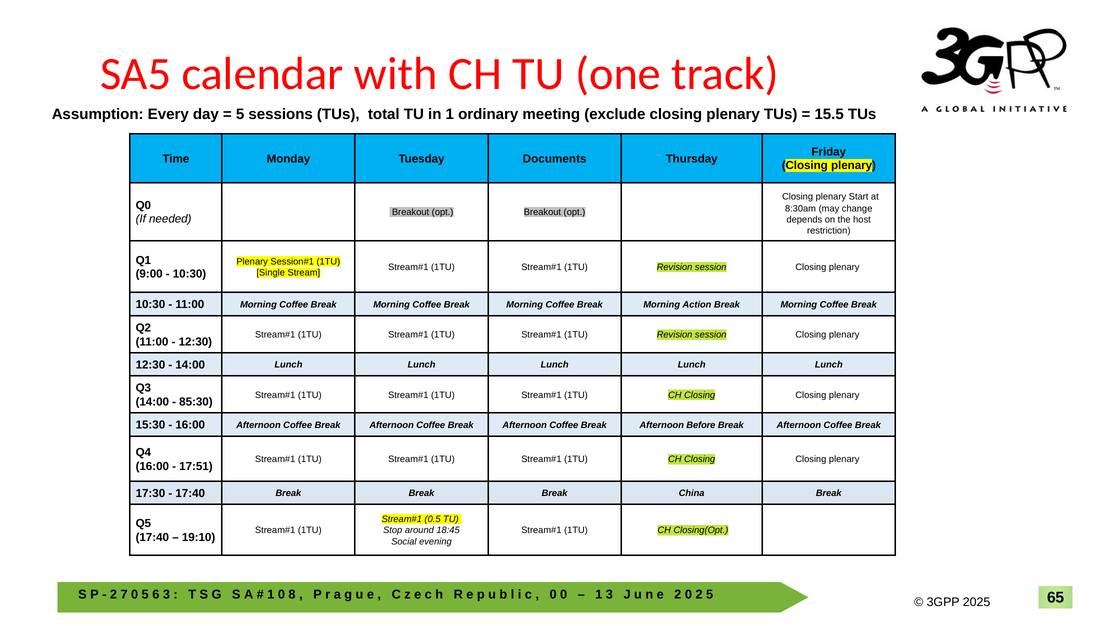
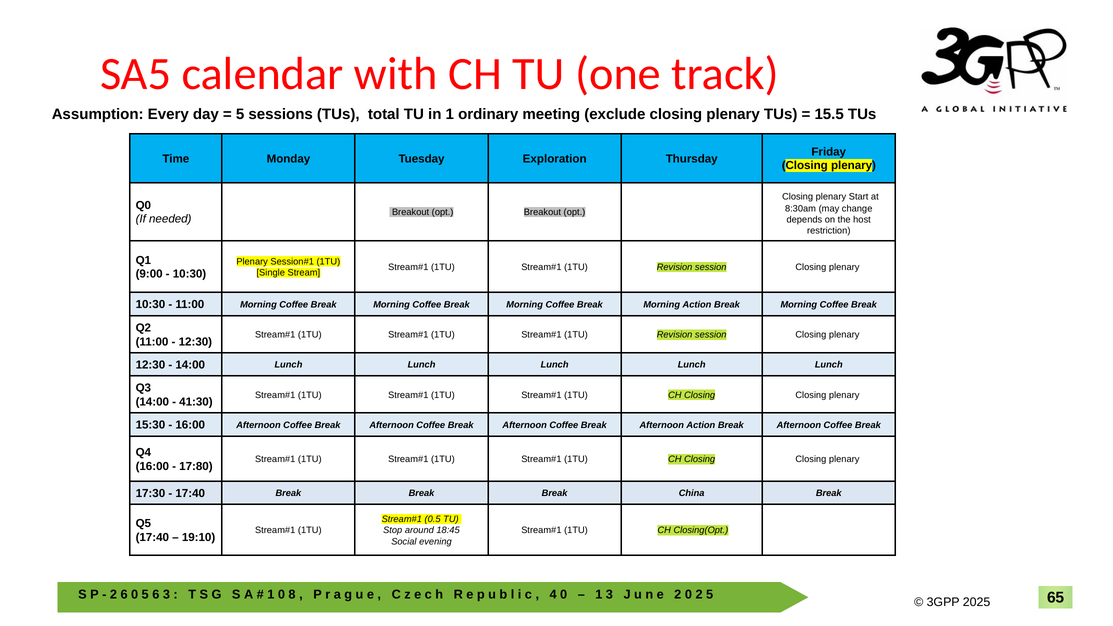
Documents: Documents -> Exploration
85:30: 85:30 -> 41:30
Afternoon Before: Before -> Action
17:51: 17:51 -> 17:80
7 at (124, 595): 7 -> 6
0 at (553, 595): 0 -> 4
